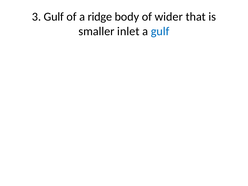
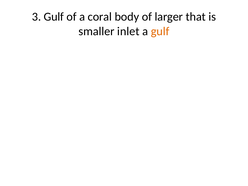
ridge: ridge -> coral
wider: wider -> larger
gulf at (160, 31) colour: blue -> orange
